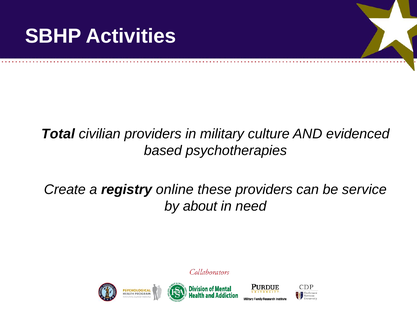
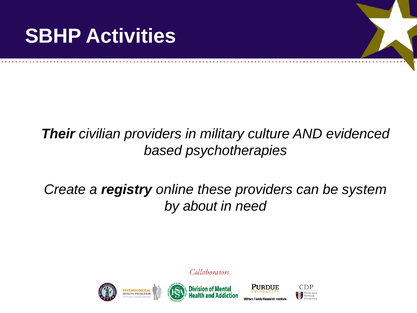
Total: Total -> Their
service: service -> system
